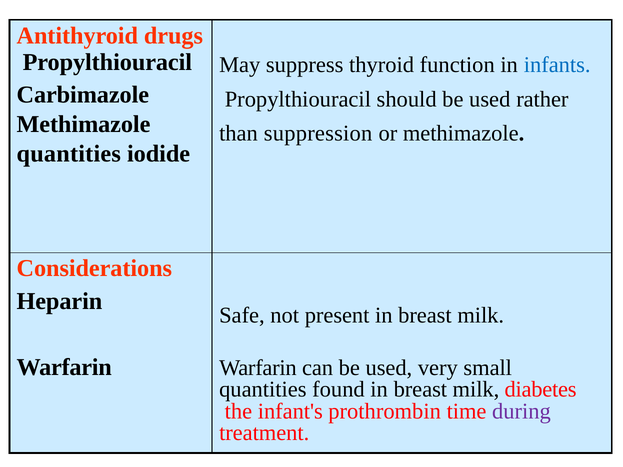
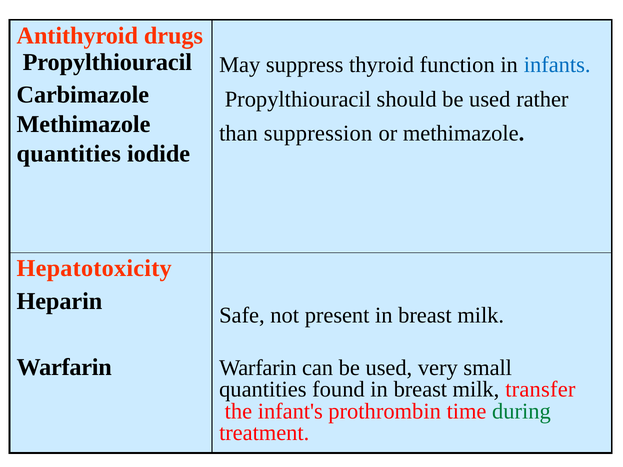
Considerations: Considerations -> Hepatotoxicity
diabetes: diabetes -> transfer
during colour: purple -> green
